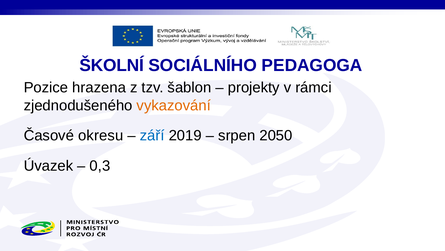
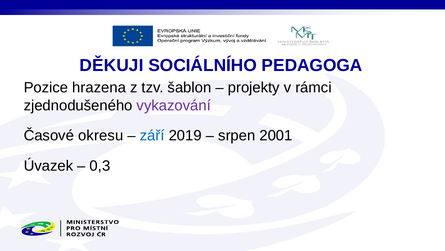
ŠKOLNÍ: ŠKOLNÍ -> DĚKUJI
vykazování colour: orange -> purple
2050: 2050 -> 2001
